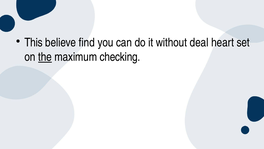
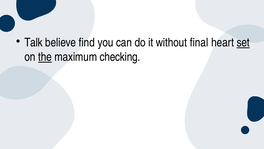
This: This -> Talk
deal: deal -> final
set underline: none -> present
